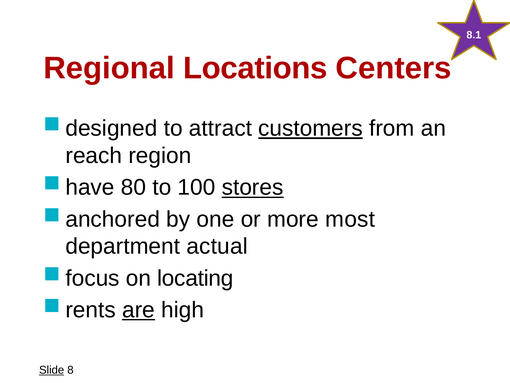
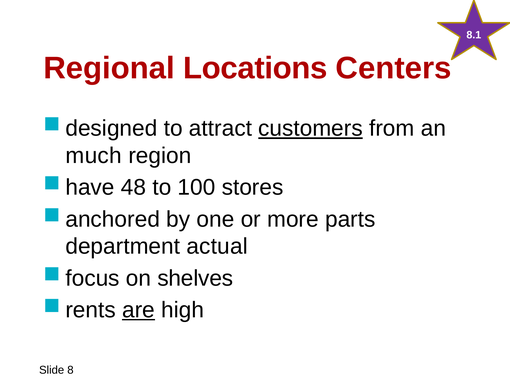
reach: reach -> much
80: 80 -> 48
stores underline: present -> none
most: most -> parts
locating: locating -> shelves
Slide underline: present -> none
